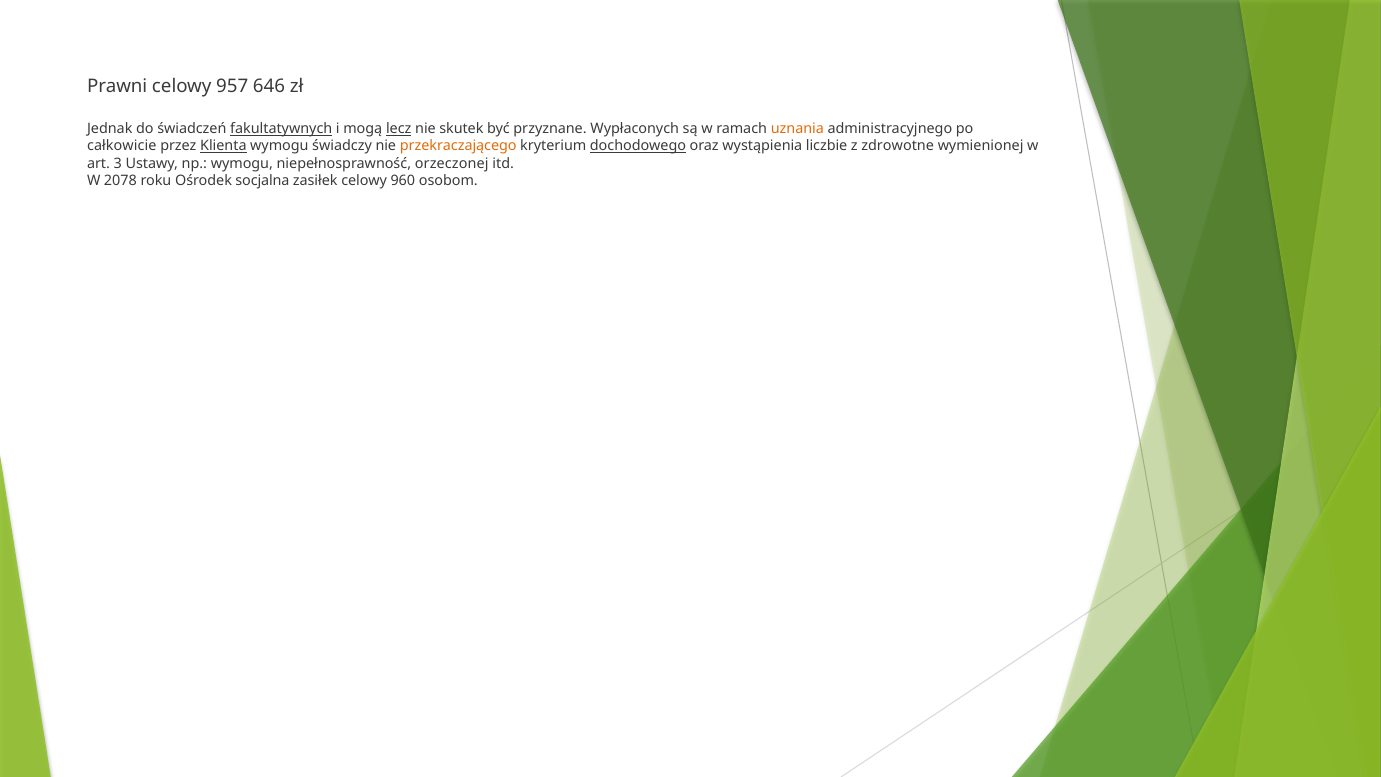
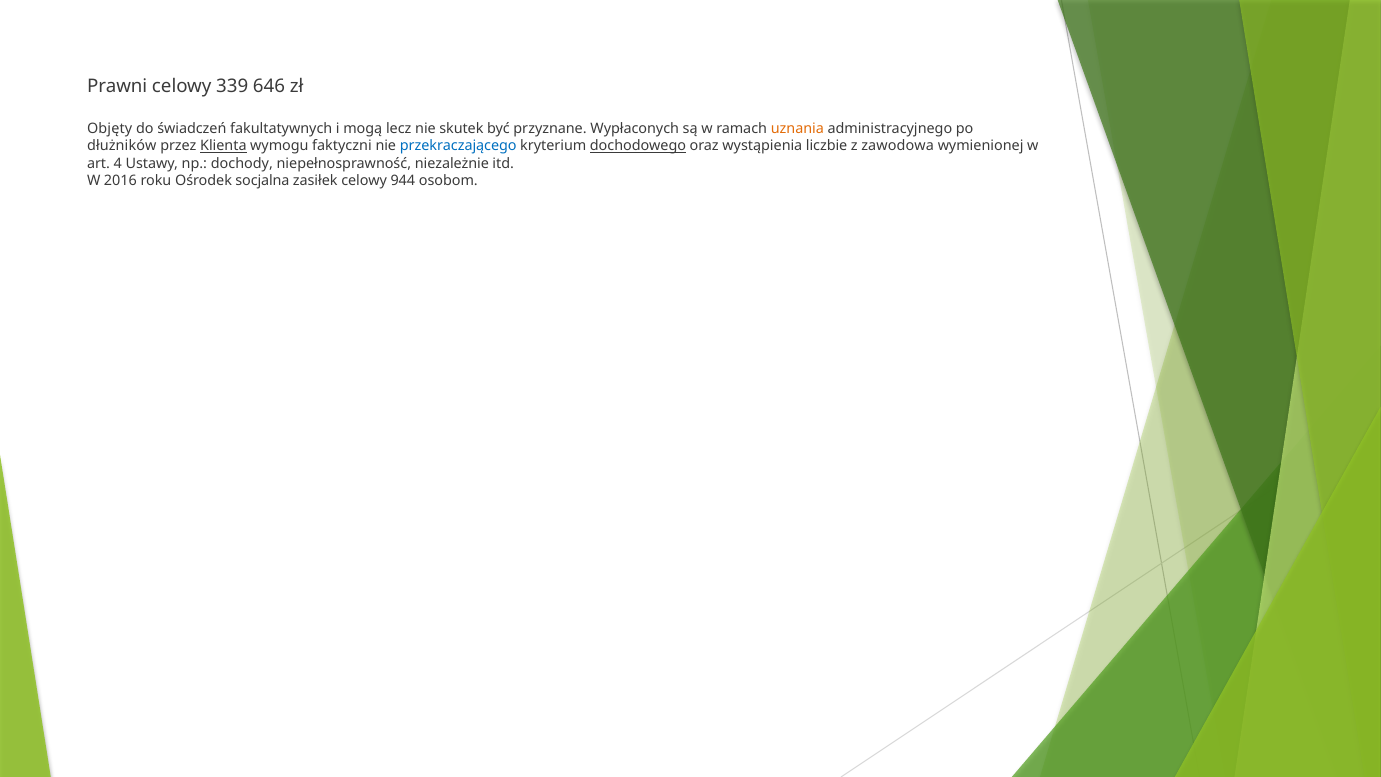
957: 957 -> 339
Jednak: Jednak -> Objęty
fakultatywnych underline: present -> none
lecz underline: present -> none
całkowicie: całkowicie -> dłużników
świadczy: świadczy -> faktyczni
przekraczającego colour: orange -> blue
zdrowotne: zdrowotne -> zawodowa
3: 3 -> 4
np wymogu: wymogu -> dochody
orzeczonej: orzeczonej -> niezależnie
2078: 2078 -> 2016
960: 960 -> 944
